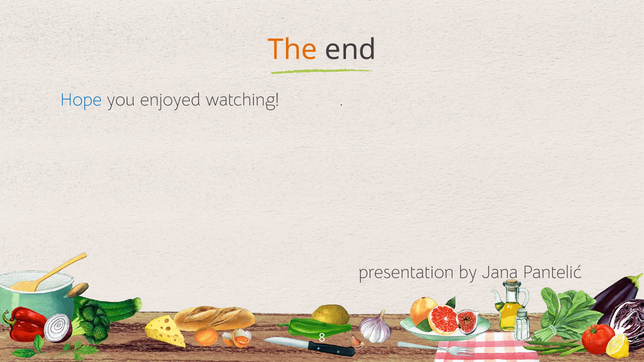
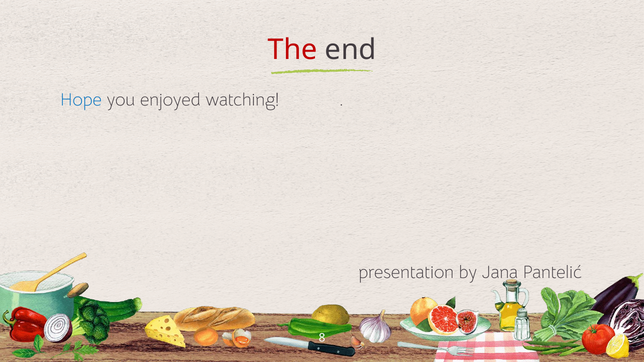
The colour: orange -> red
